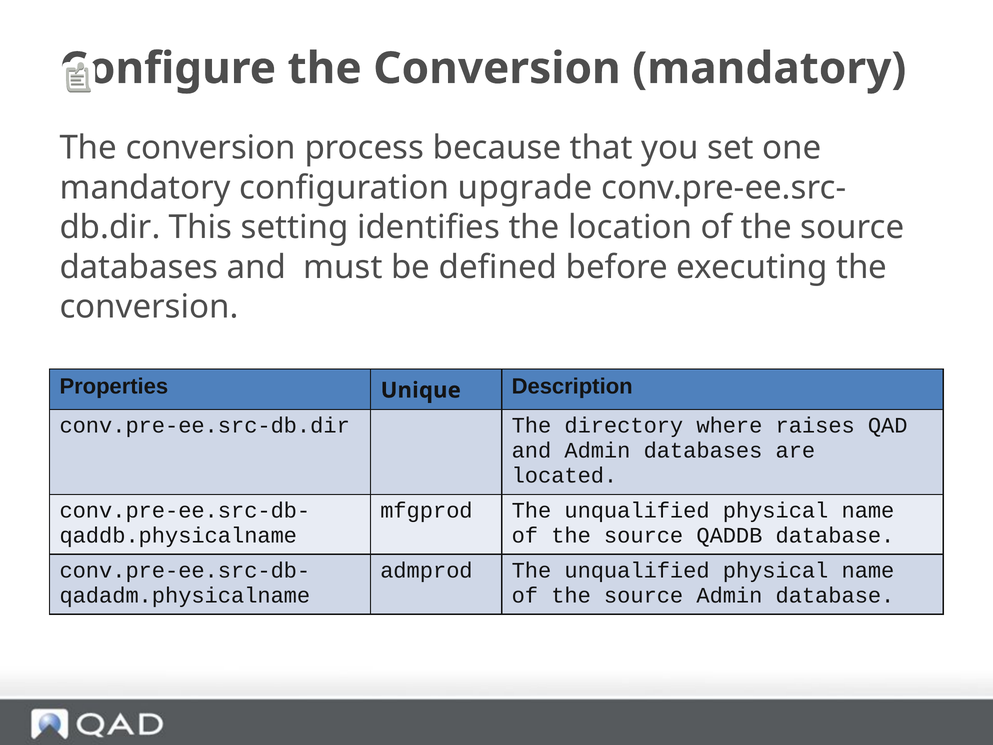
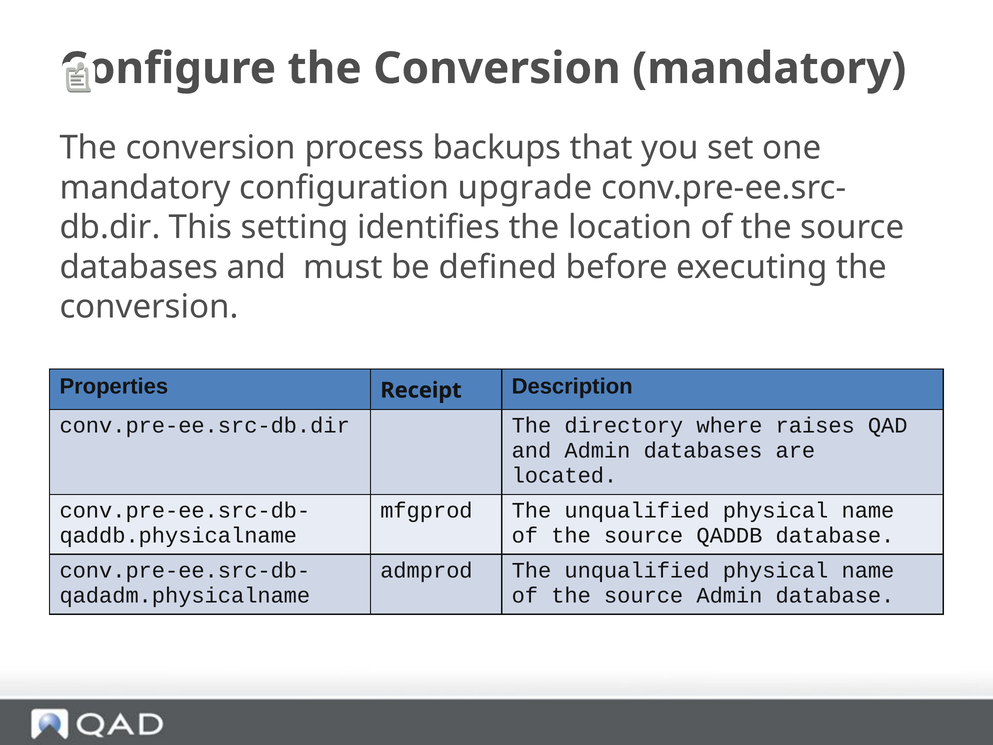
because: because -> backups
Unique: Unique -> Receipt
